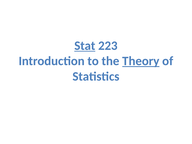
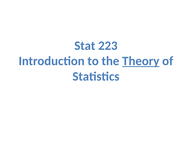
Stat underline: present -> none
